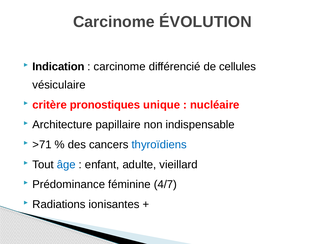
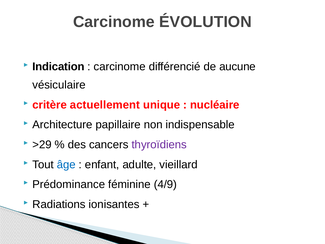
cellules: cellules -> aucune
pronostiques: pronostiques -> actuellement
>71: >71 -> >29
thyroïdiens colour: blue -> purple
4/7: 4/7 -> 4/9
